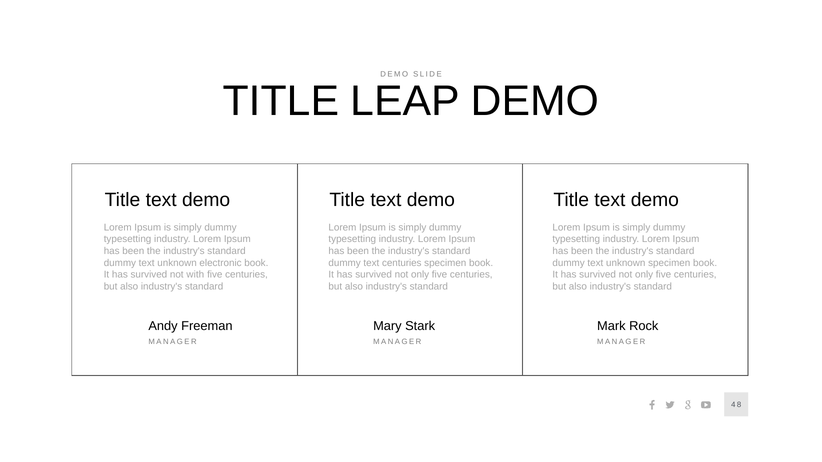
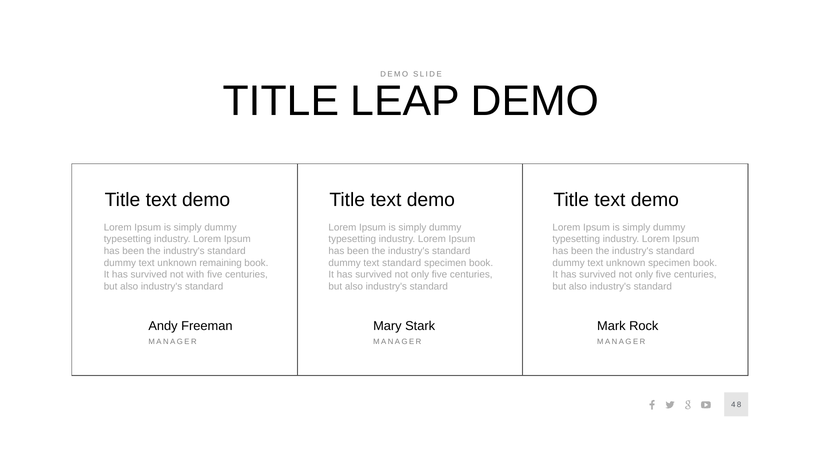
electronic: electronic -> remaining
text centuries: centuries -> standard
